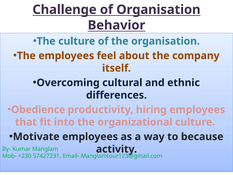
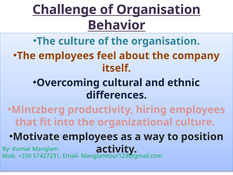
Obedience: Obedience -> Mintzberg
because: because -> position
